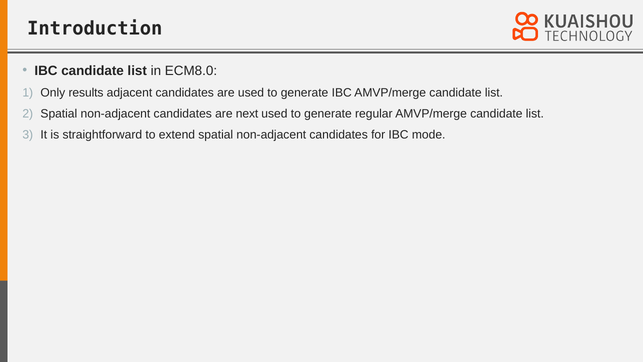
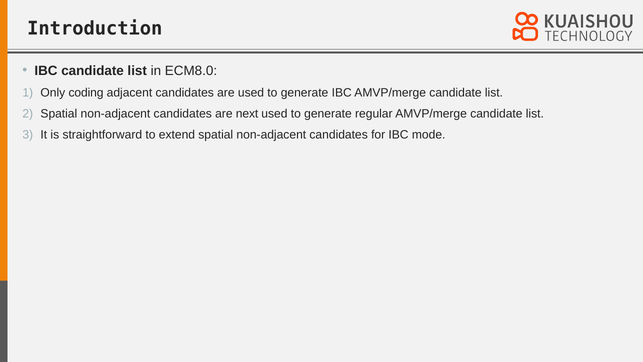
results: results -> coding
